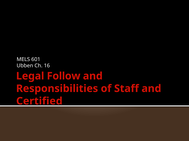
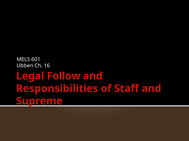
Certified: Certified -> Supreme
